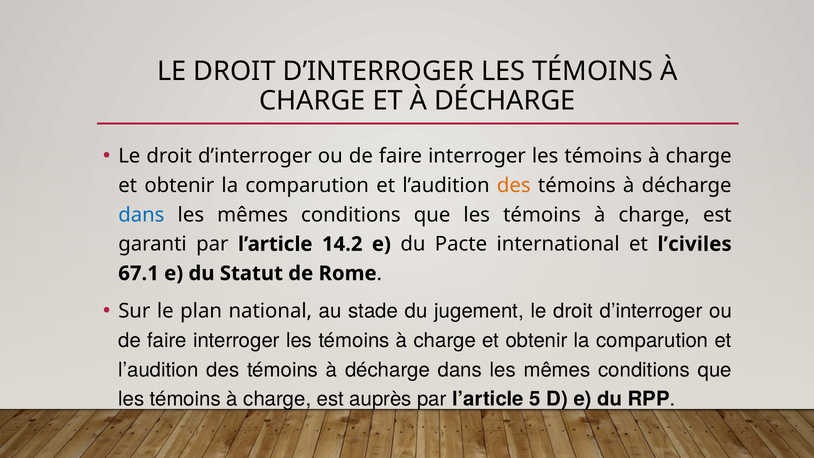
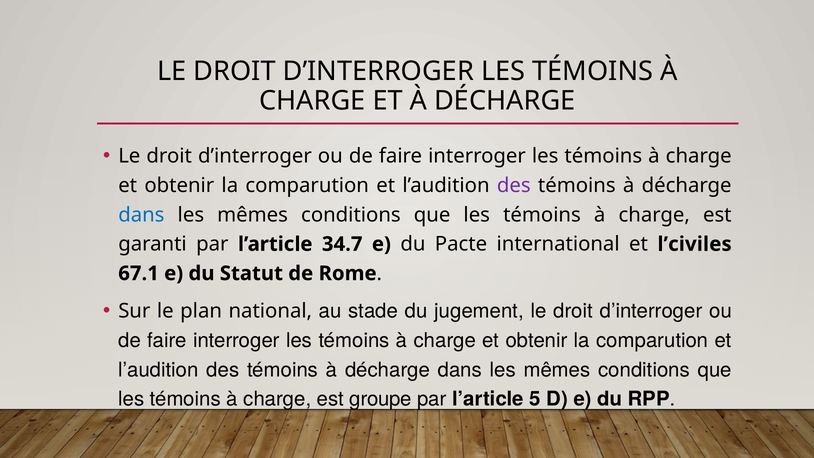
des at (514, 185) colour: orange -> purple
14.2: 14.2 -> 34.7
auprès: auprès -> groupe
